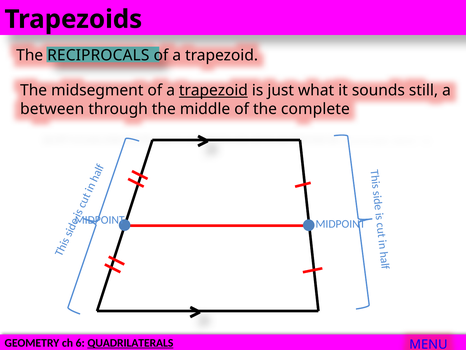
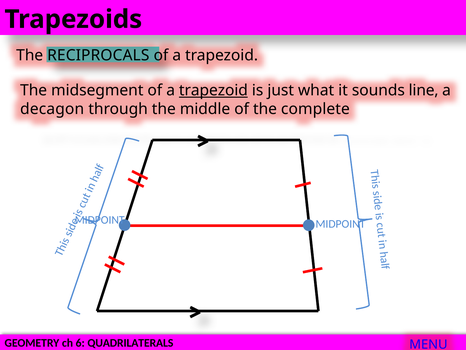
still: still -> line
between: between -> decagon
QUADRILATERALS underline: present -> none
